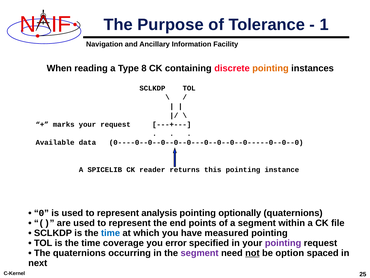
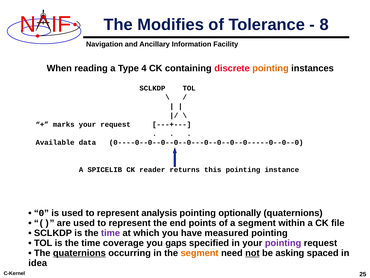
Purpose: Purpose -> Modifies
1: 1 -> 8
8: 8 -> 4
time at (111, 233) colour: blue -> purple
error: error -> gaps
quaternions at (79, 253) underline: none -> present
segment at (200, 253) colour: purple -> orange
option: option -> asking
next: next -> idea
